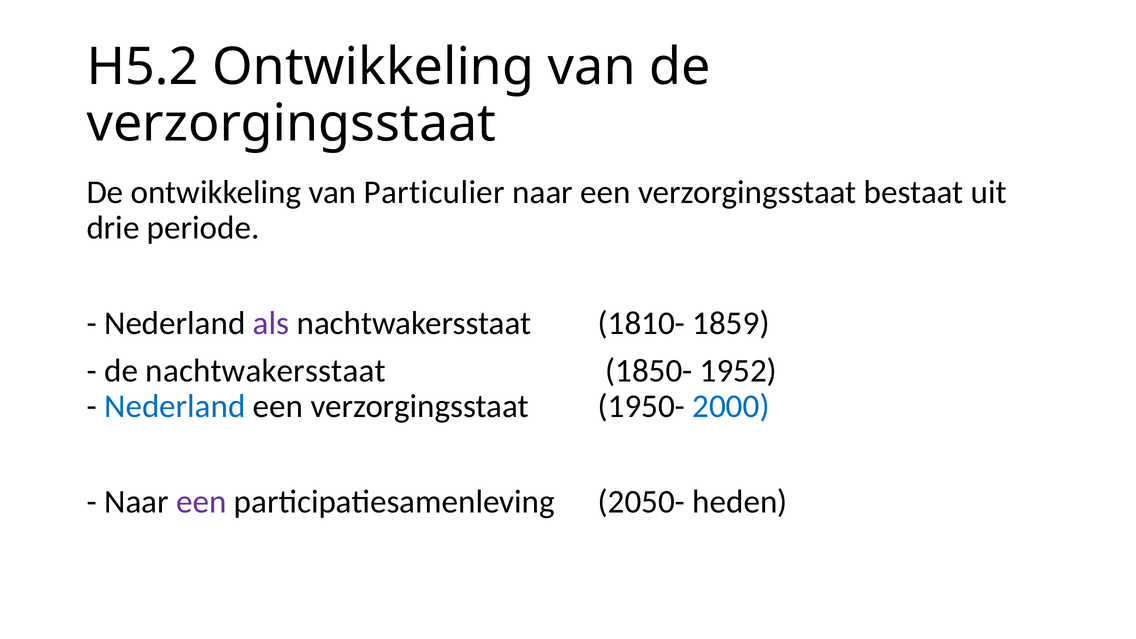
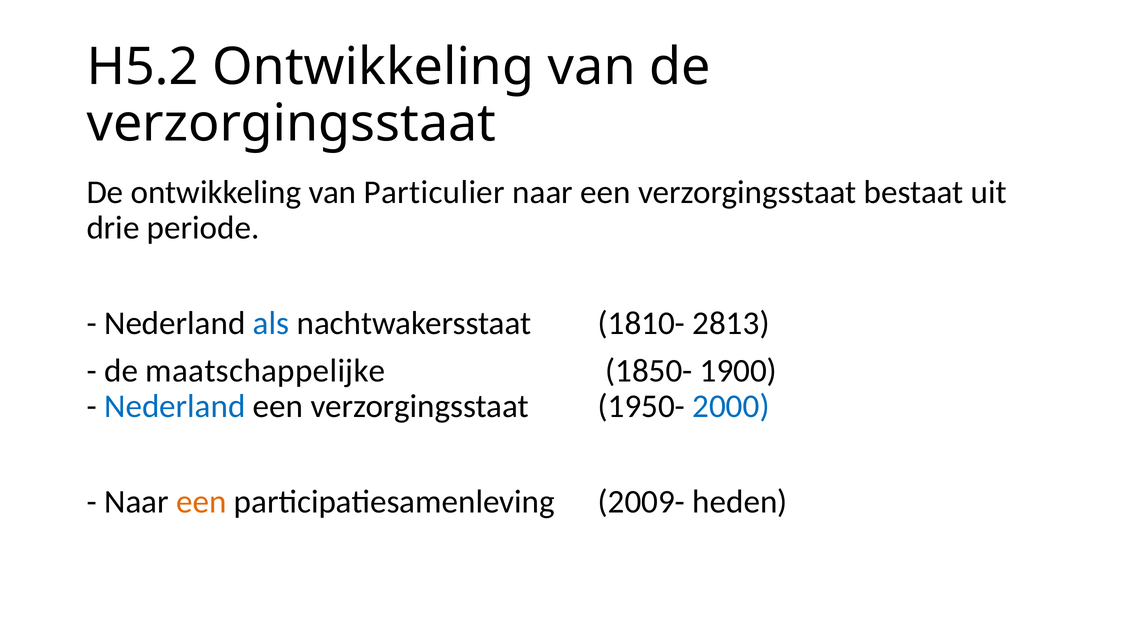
als colour: purple -> blue
1859: 1859 -> 2813
de nachtwakersstaat: nachtwakersstaat -> maatschappelijke
1952: 1952 -> 1900
een at (201, 502) colour: purple -> orange
2050-: 2050- -> 2009-
